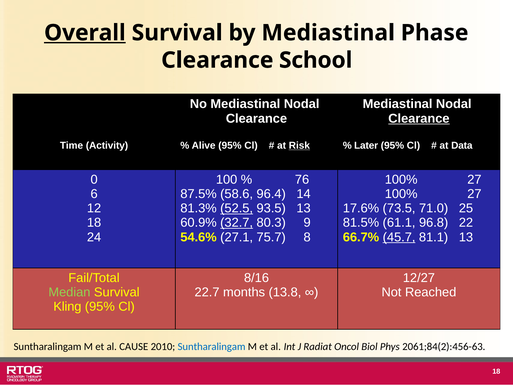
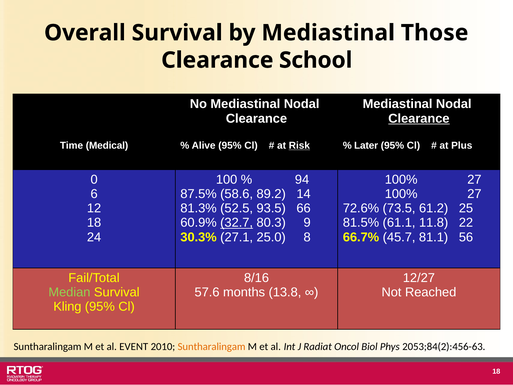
Overall underline: present -> none
Phase: Phase -> Those
Activity: Activity -> Medical
Data: Data -> Plus
76: 76 -> 94
96.4: 96.4 -> 89.2
52.5 underline: present -> none
93.5 13: 13 -> 66
17.6%: 17.6% -> 72.6%
71.0: 71.0 -> 61.2
96.8: 96.8 -> 11.8
54.6%: 54.6% -> 30.3%
75.7: 75.7 -> 25.0
45.7 underline: present -> none
81.1 13: 13 -> 56
22.7: 22.7 -> 57.6
CAUSE: CAUSE -> EVENT
Suntharalingam at (212, 346) colour: blue -> orange
2061;84(2):456-63: 2061;84(2):456-63 -> 2053;84(2):456-63
